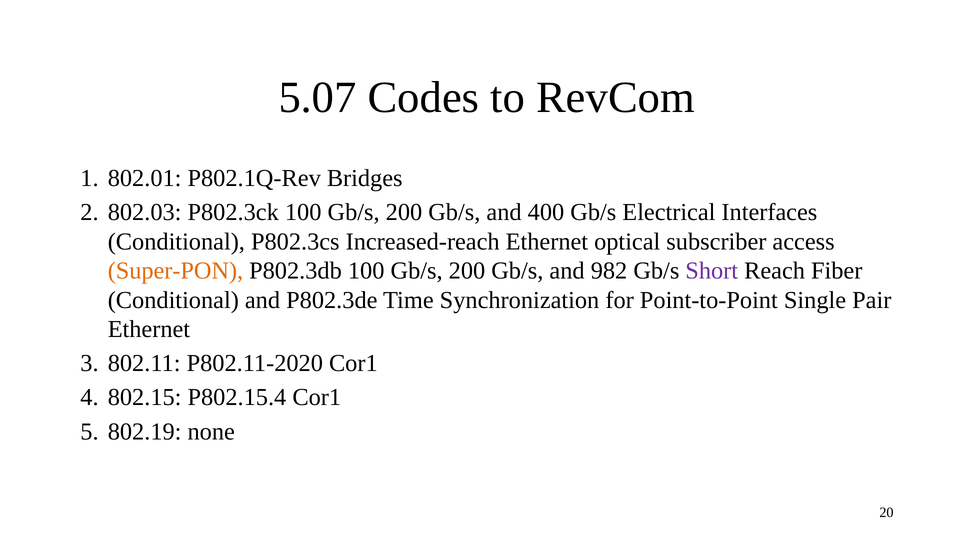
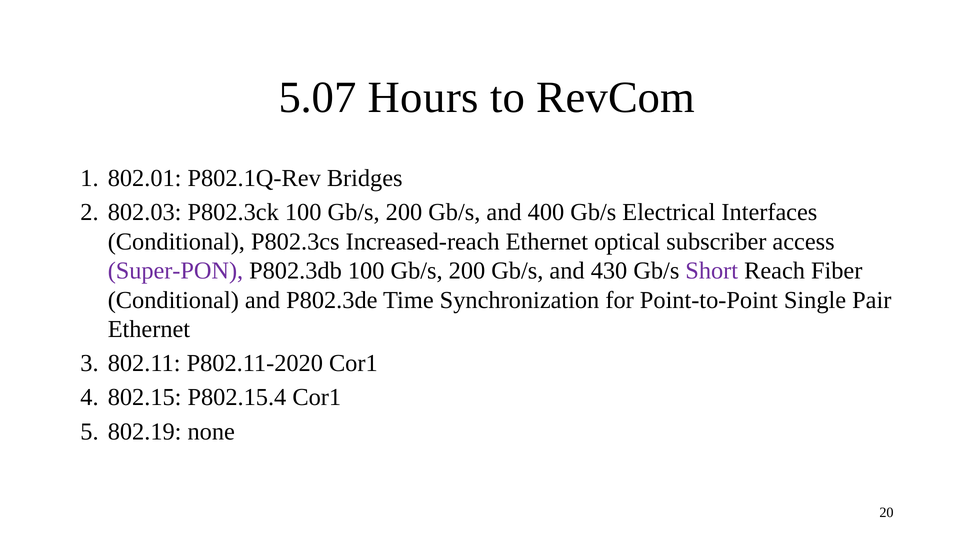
Codes: Codes -> Hours
Super-PON colour: orange -> purple
982: 982 -> 430
